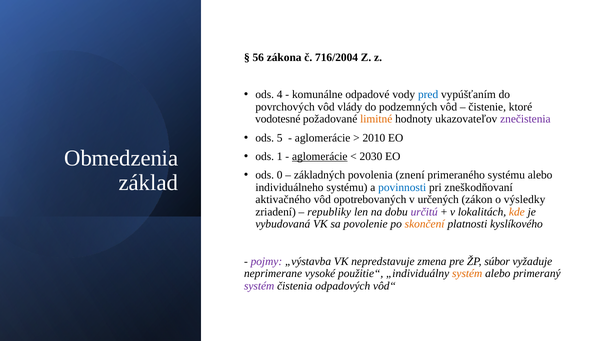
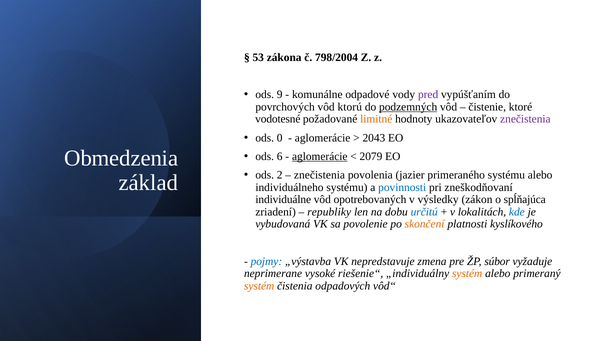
56: 56 -> 53
716/2004: 716/2004 -> 798/2004
4: 4 -> 9
pred colour: blue -> purple
vlády: vlády -> ktorú
podzemných underline: none -> present
5: 5 -> 0
2010: 2010 -> 2043
1: 1 -> 6
2030: 2030 -> 2079
0: 0 -> 2
základných at (320, 175): základných -> znečistenia
znení: znení -> jazier
aktivačného: aktivačného -> individuálne
určených: určených -> výsledky
výsledky: výsledky -> spĺňajúca
určitú colour: purple -> blue
kde colour: orange -> blue
pojmy colour: purple -> blue
použitie“: použitie“ -> riešenie“
systém at (259, 286) colour: purple -> orange
